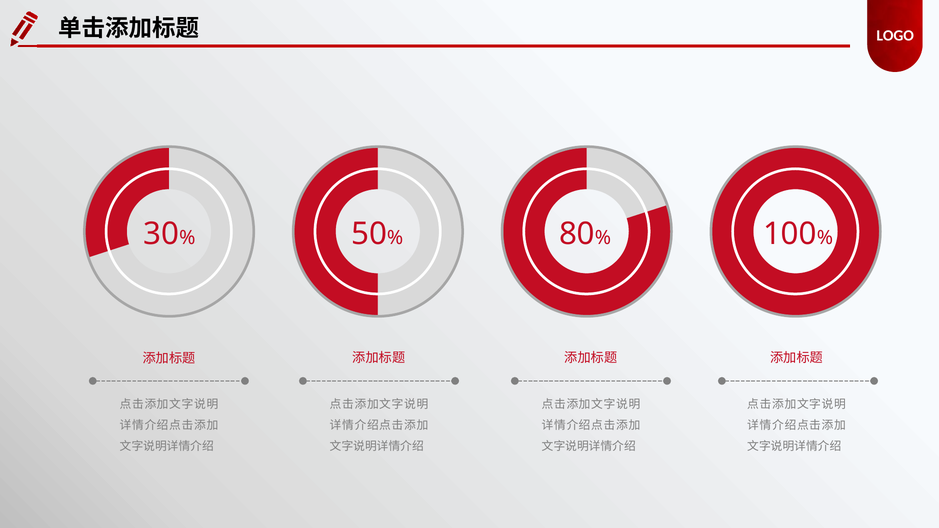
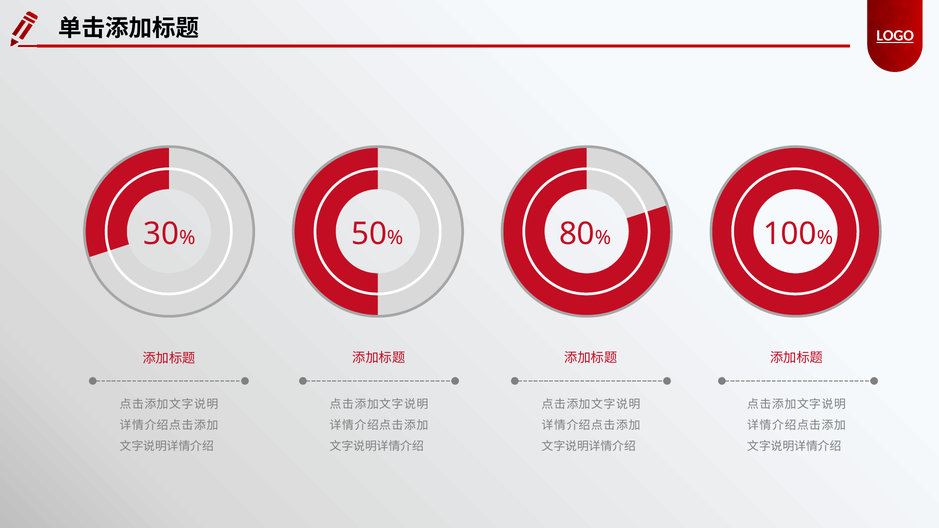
LOGO underline: none -> present
